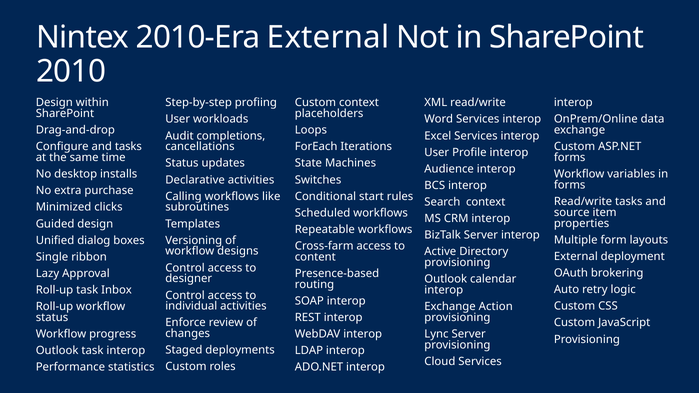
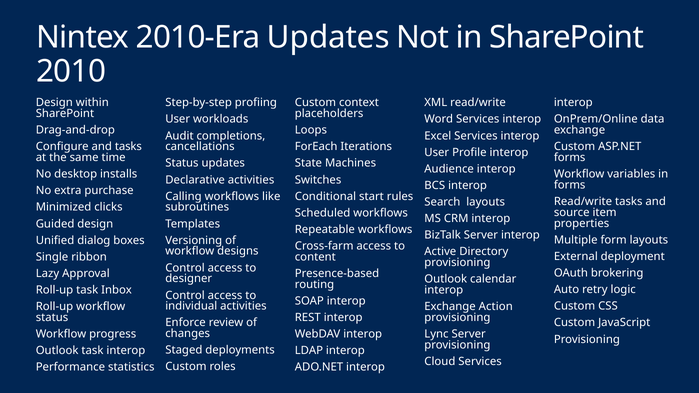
2010-Era External: External -> Updates
Search context: context -> layouts
